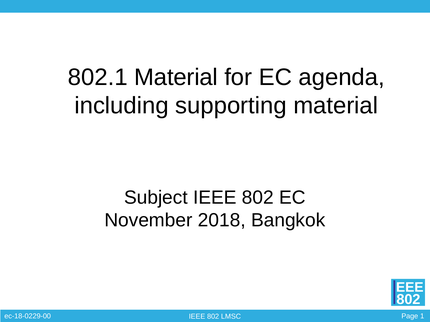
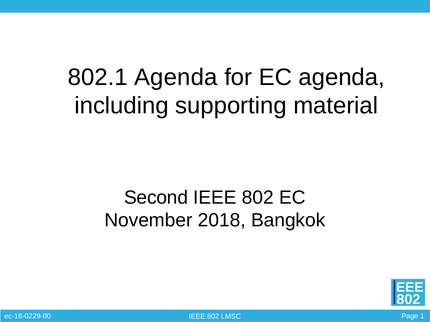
802.1 Material: Material -> Agenda
Subject: Subject -> Second
